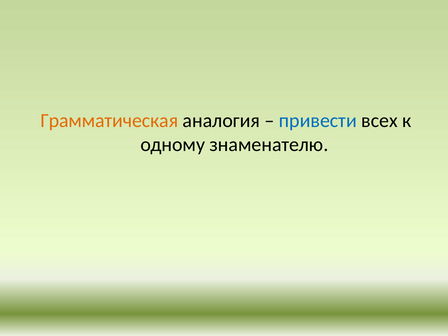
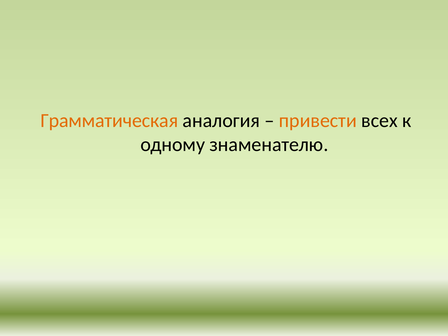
привести colour: blue -> orange
